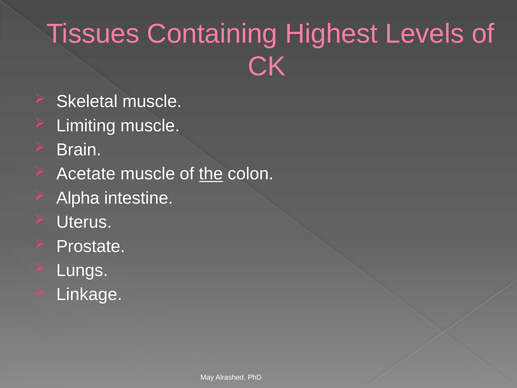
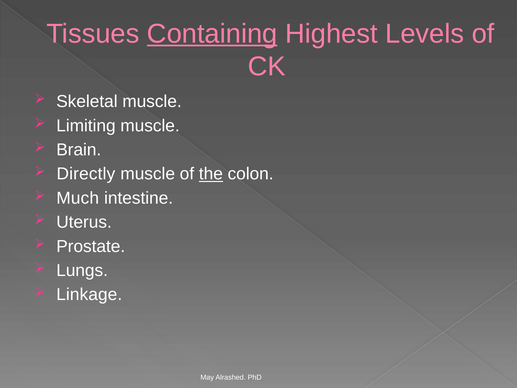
Containing underline: none -> present
Acetate: Acetate -> Directly
Alpha: Alpha -> Much
